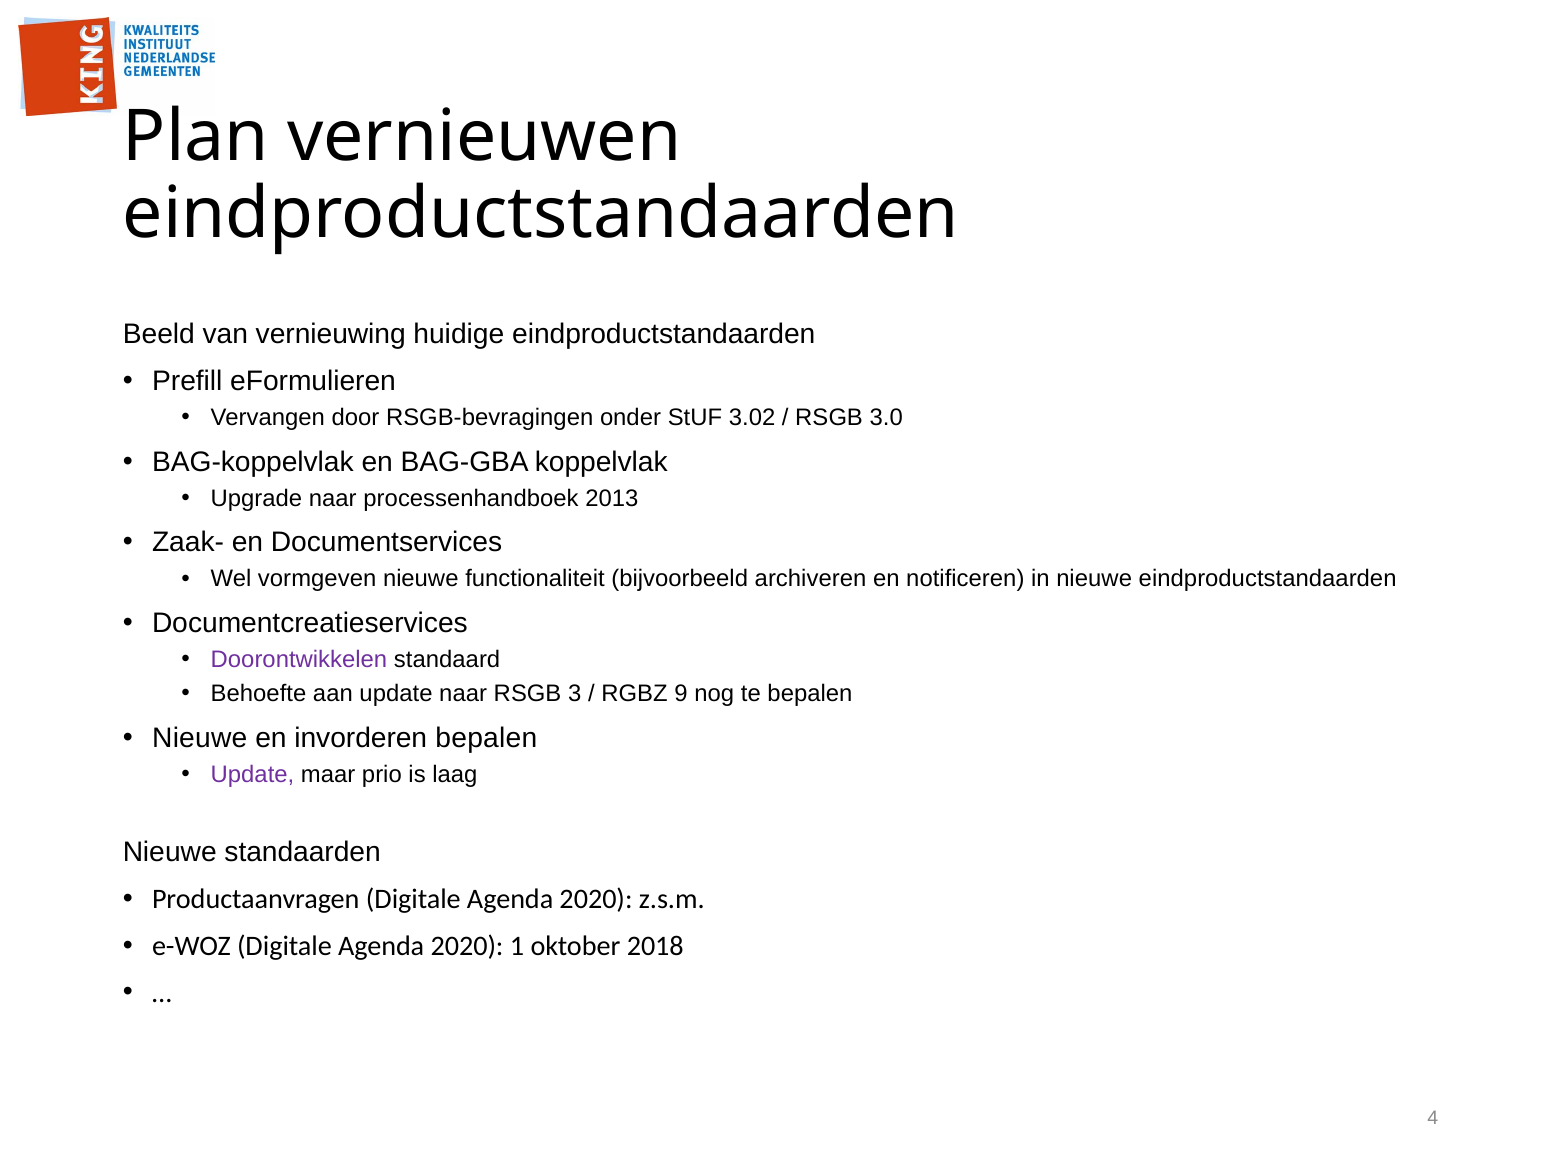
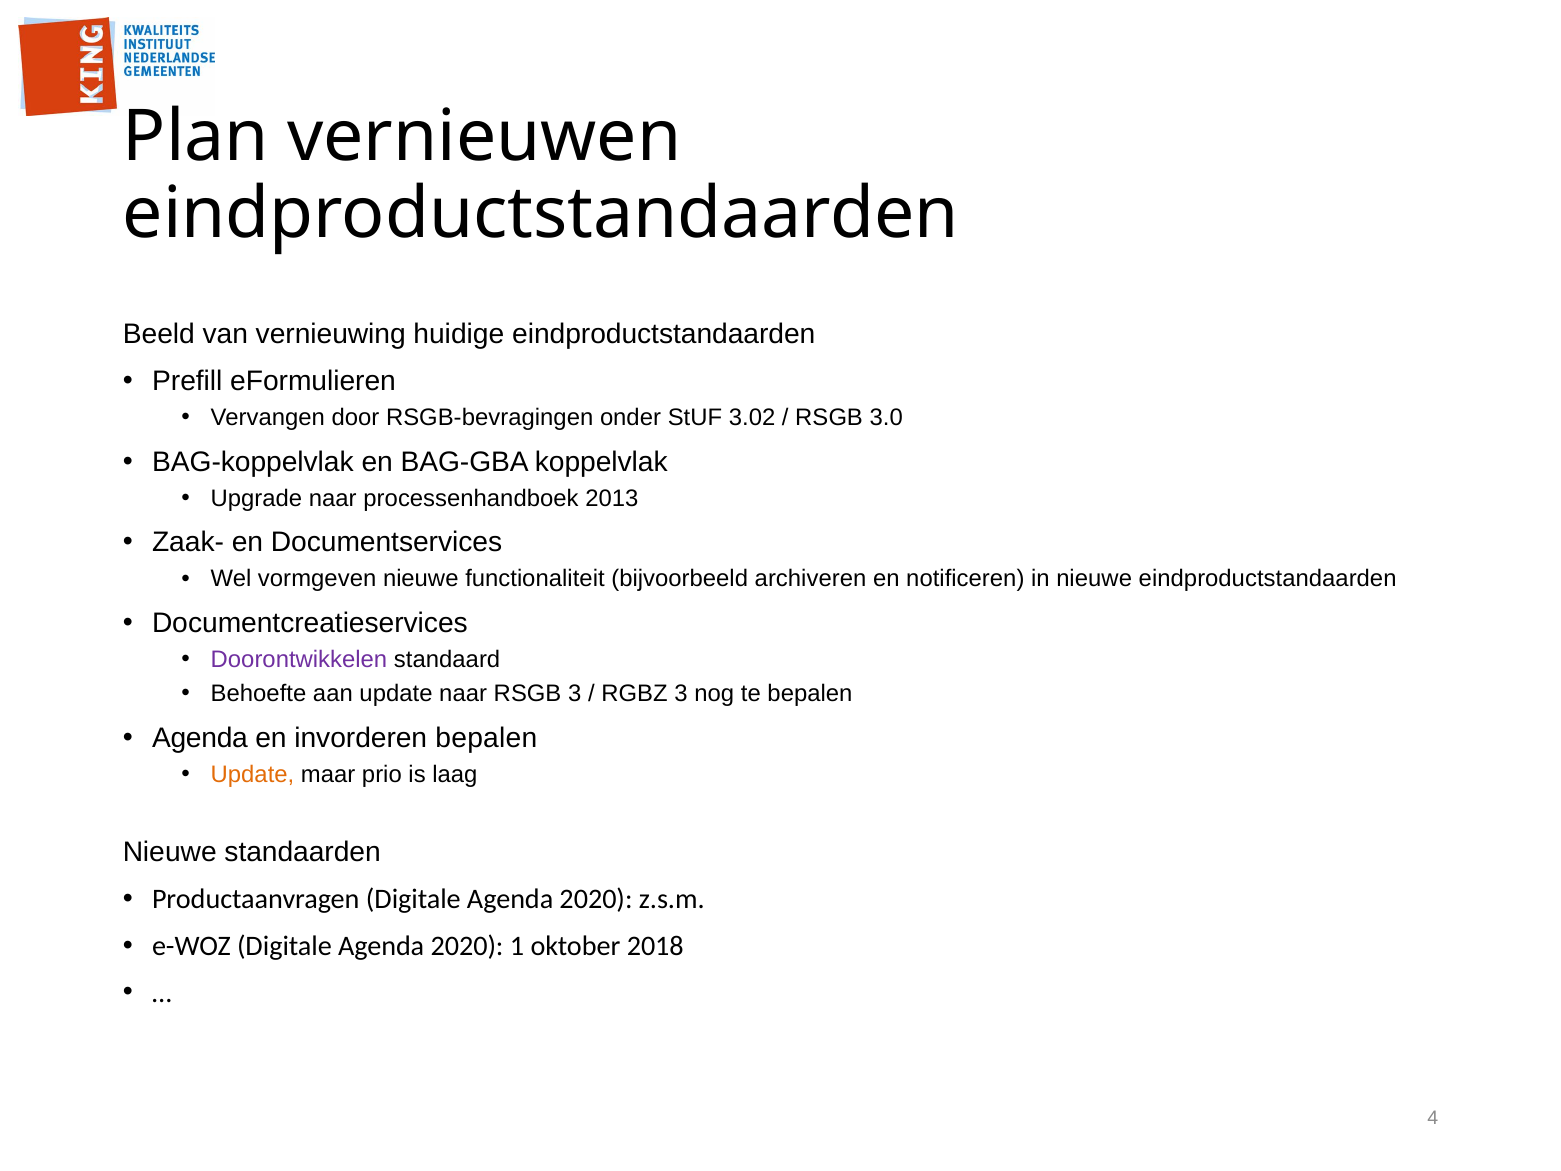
RGBZ 9: 9 -> 3
Nieuwe at (200, 738): Nieuwe -> Agenda
Update at (252, 774) colour: purple -> orange
